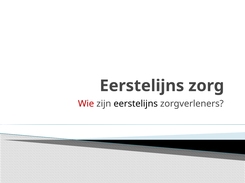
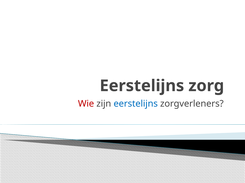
eerstelijns at (136, 104) colour: black -> blue
